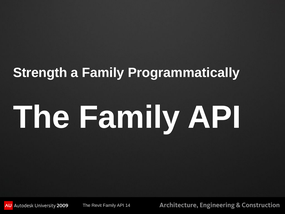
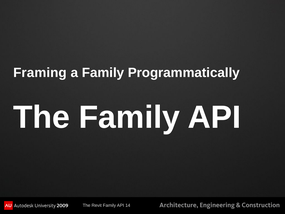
Strength: Strength -> Framing
